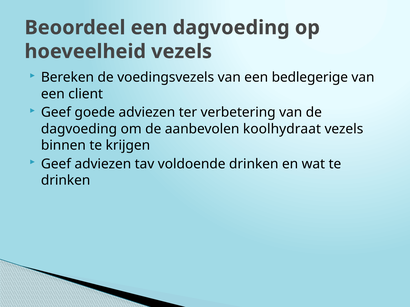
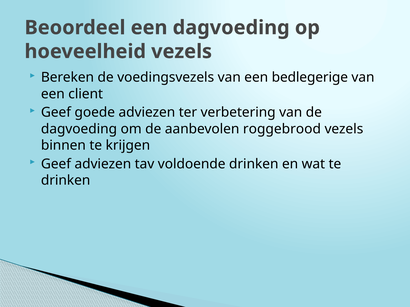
koolhydraat: koolhydraat -> roggebrood
